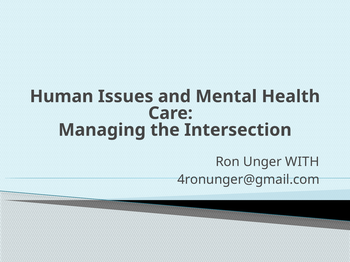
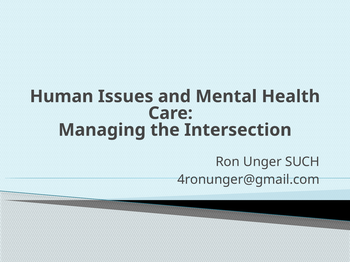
WITH: WITH -> SUCH
